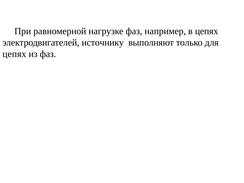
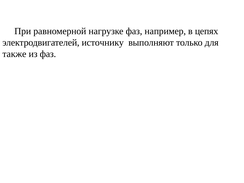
цепях at (14, 54): цепях -> также
